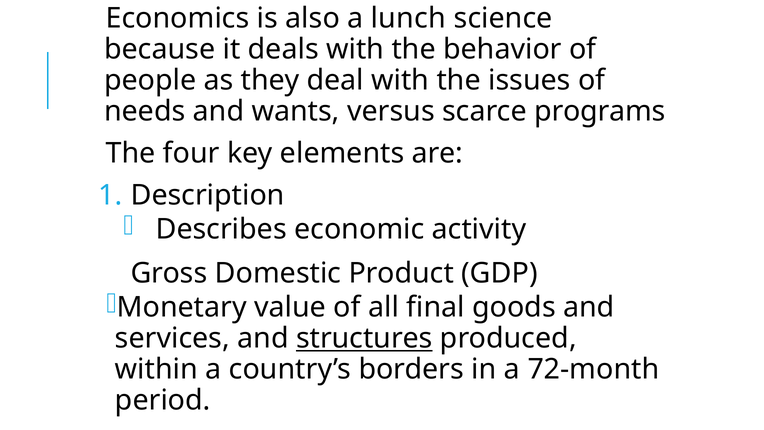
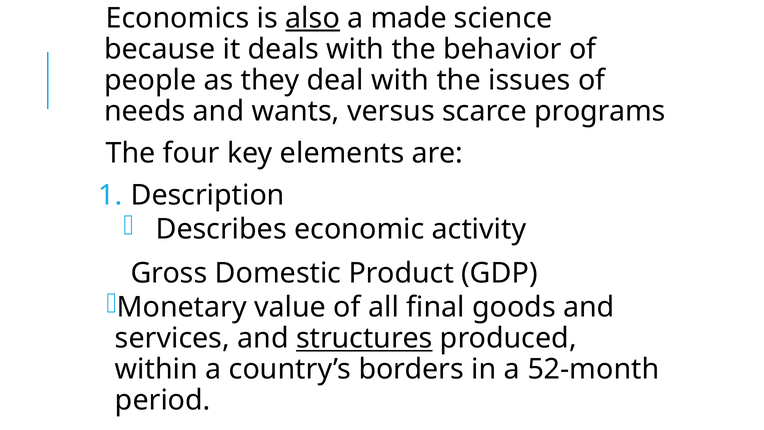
also underline: none -> present
lunch: lunch -> made
72-month: 72-month -> 52-month
